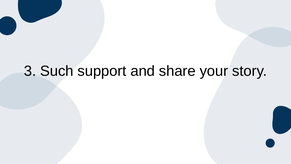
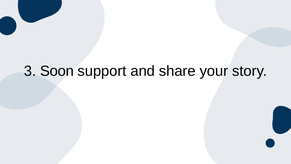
Such: Such -> Soon
